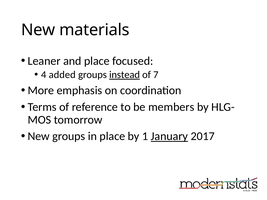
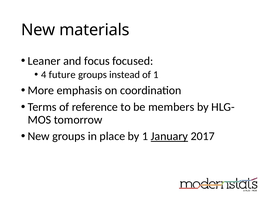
and place: place -> focus
added: added -> future
instead underline: present -> none
of 7: 7 -> 1
